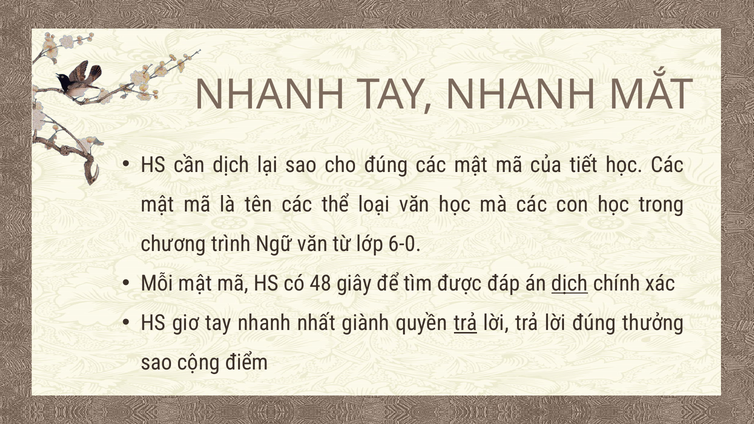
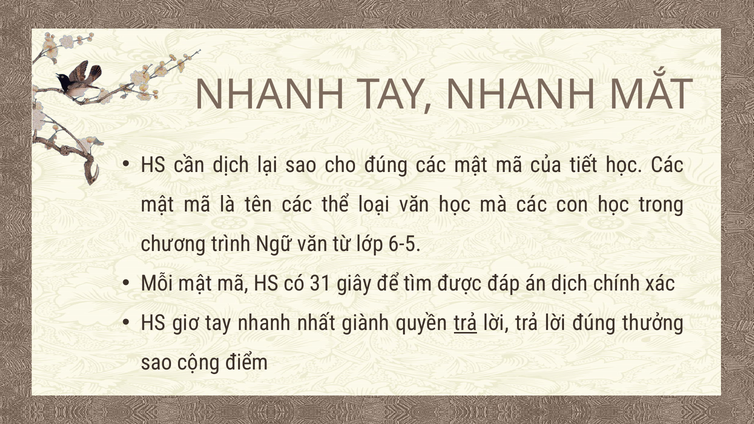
6-0: 6-0 -> 6-5
48: 48 -> 31
dịch at (570, 284) underline: present -> none
